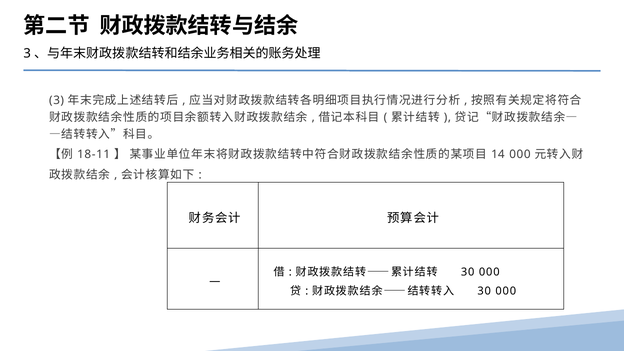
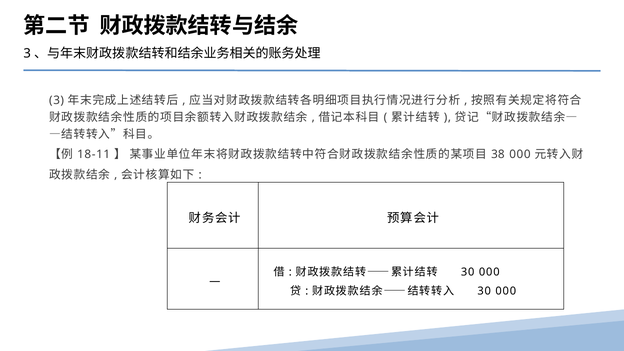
14: 14 -> 38
